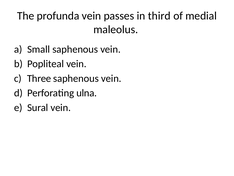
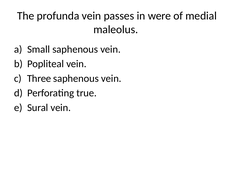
third: third -> were
ulna: ulna -> true
